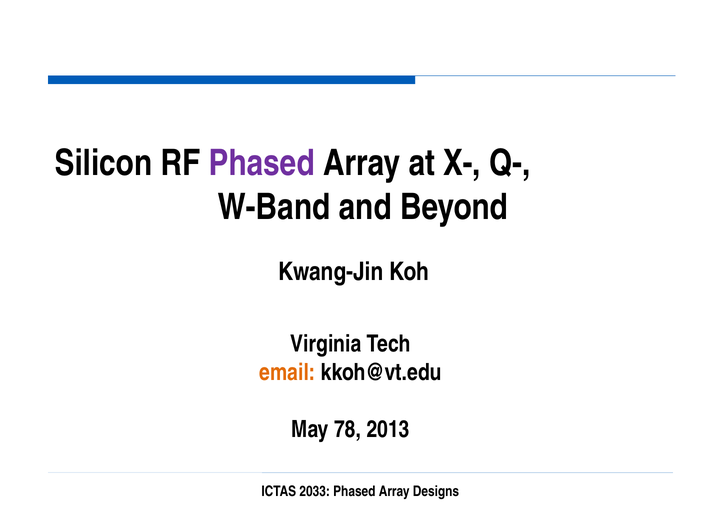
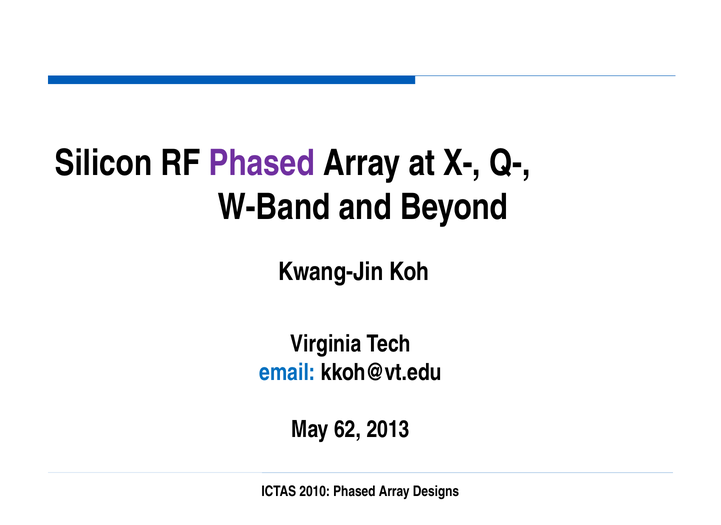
email colour: orange -> blue
78: 78 -> 62
2033: 2033 -> 2010
